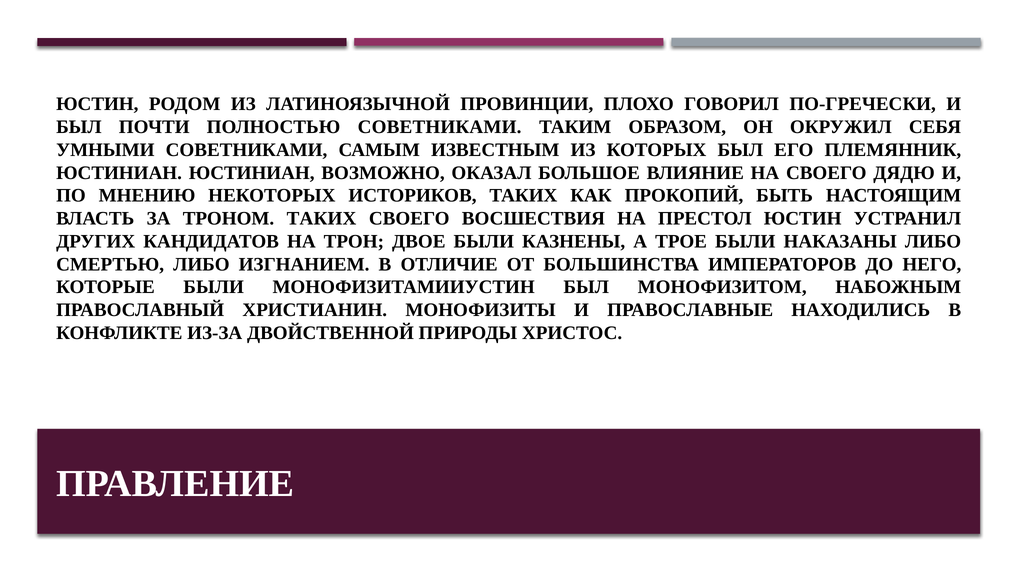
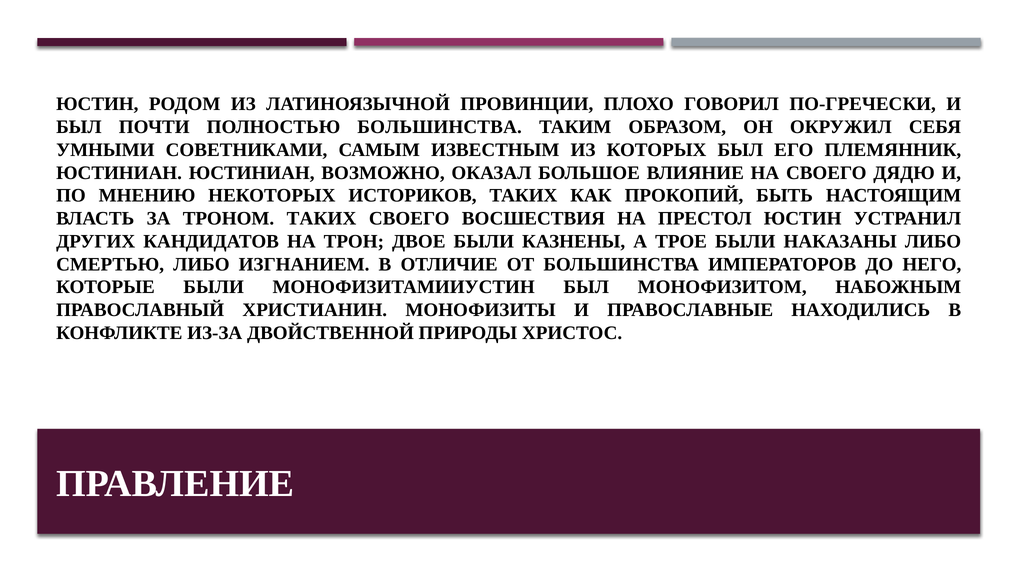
ПОЛНОСТЬЮ СОВЕТНИКАМИ: СОВЕТНИКАМИ -> БОЛЬШИНСТВА
